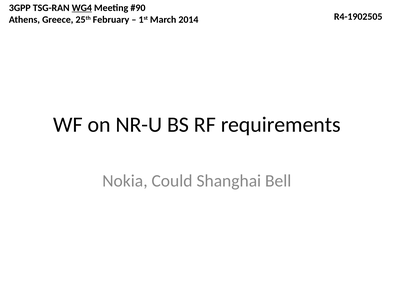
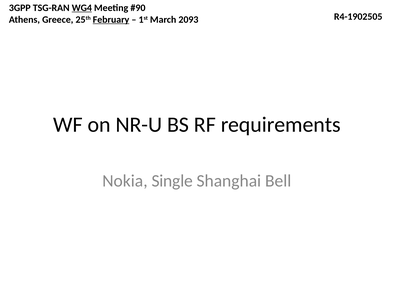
February underline: none -> present
2014: 2014 -> 2093
Could: Could -> Single
